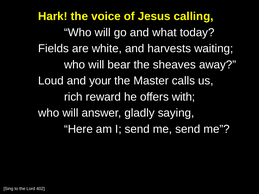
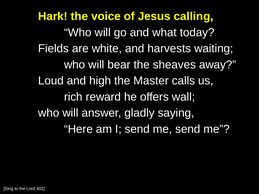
your: your -> high
with: with -> wall
